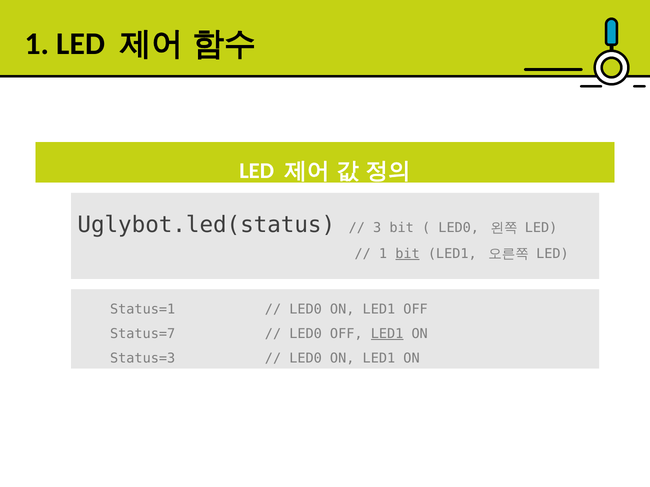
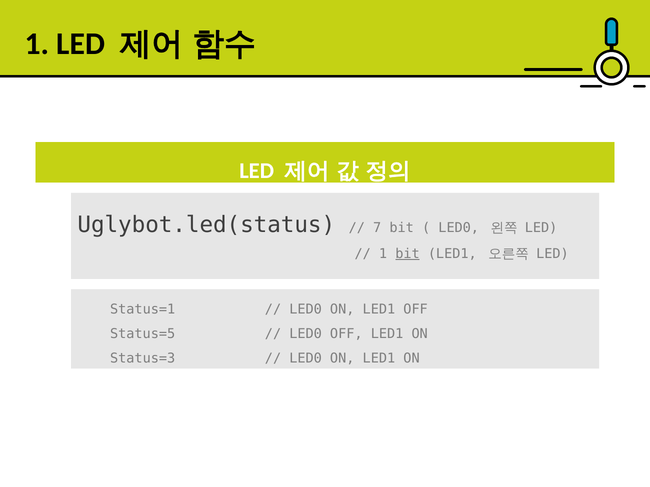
3: 3 -> 7
Status=7: Status=7 -> Status=5
LED1 at (387, 334) underline: present -> none
